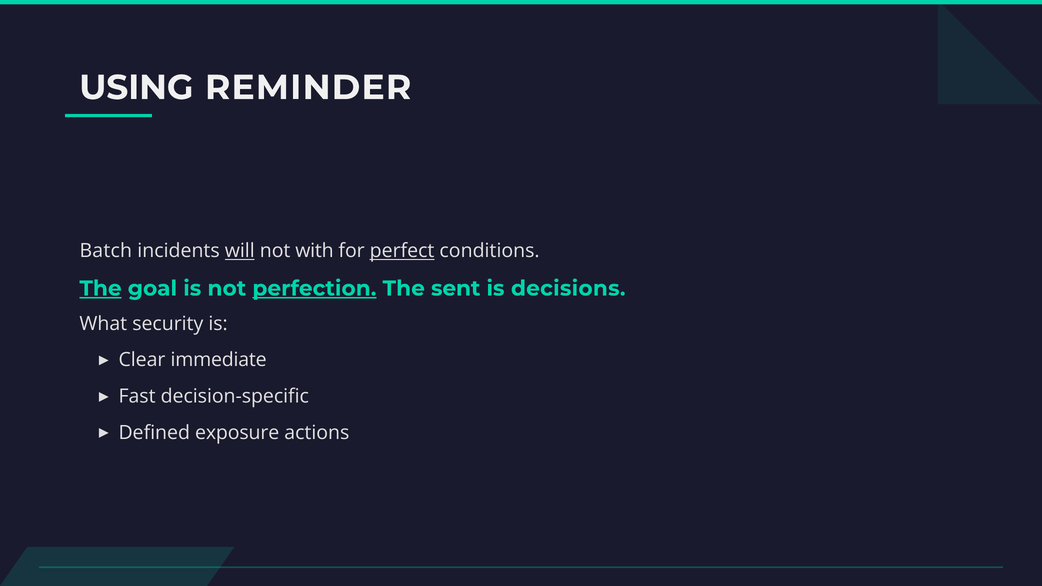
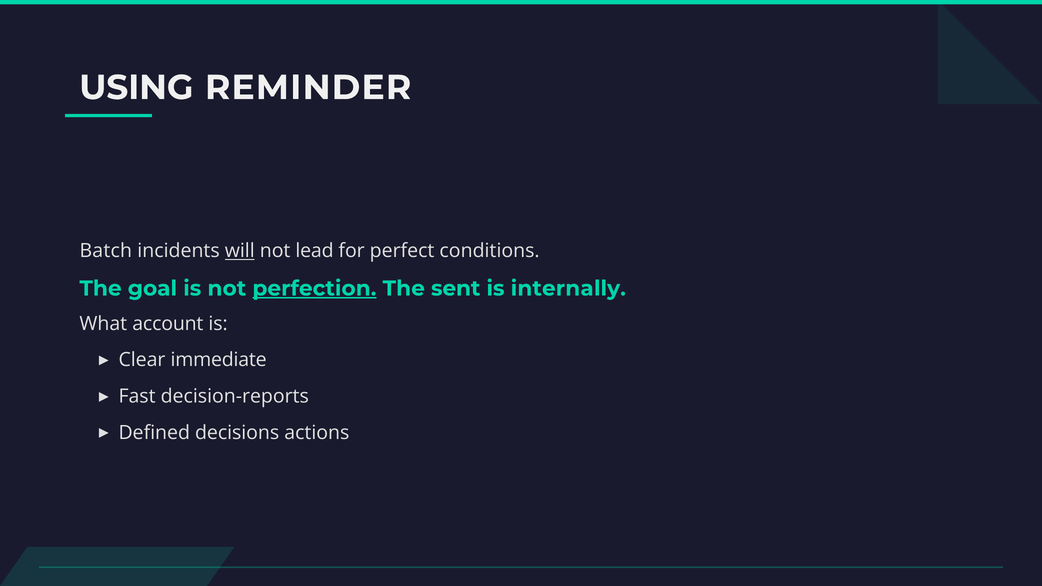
with: with -> lead
perfect underline: present -> none
The at (101, 288) underline: present -> none
decisions: decisions -> internally
security: security -> account
decision-specific: decision-specific -> decision-reports
exposure: exposure -> decisions
